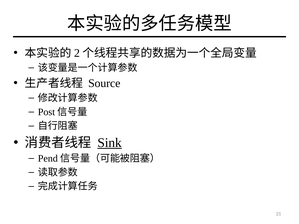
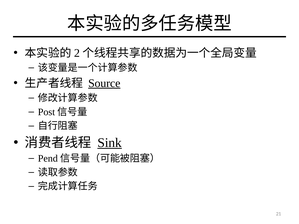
Source underline: none -> present
